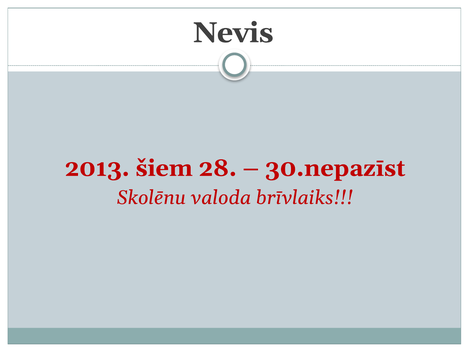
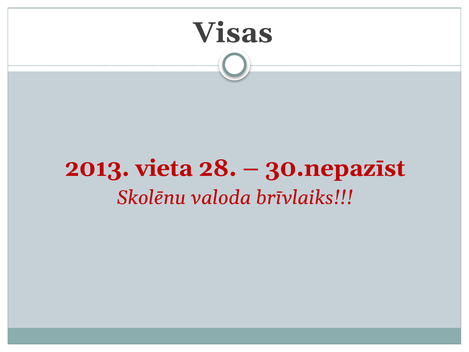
Nevis: Nevis -> Visas
šiem: šiem -> vieta
